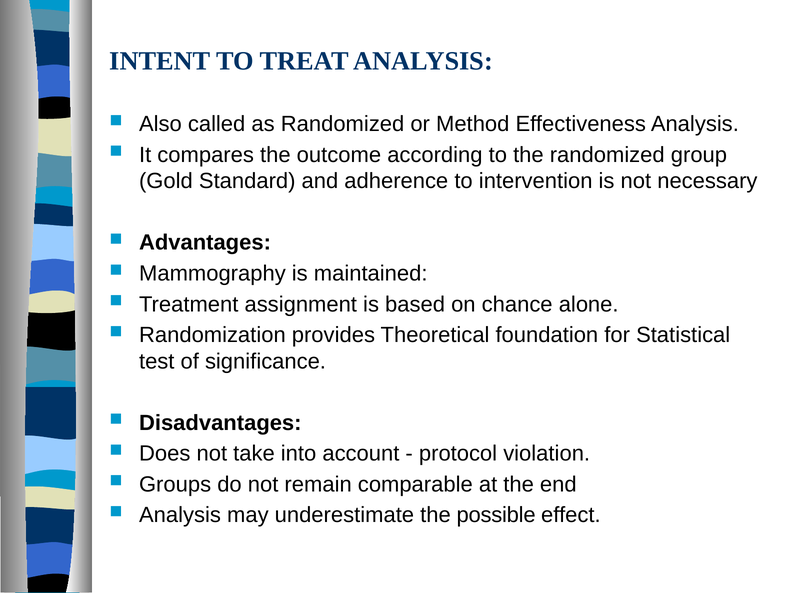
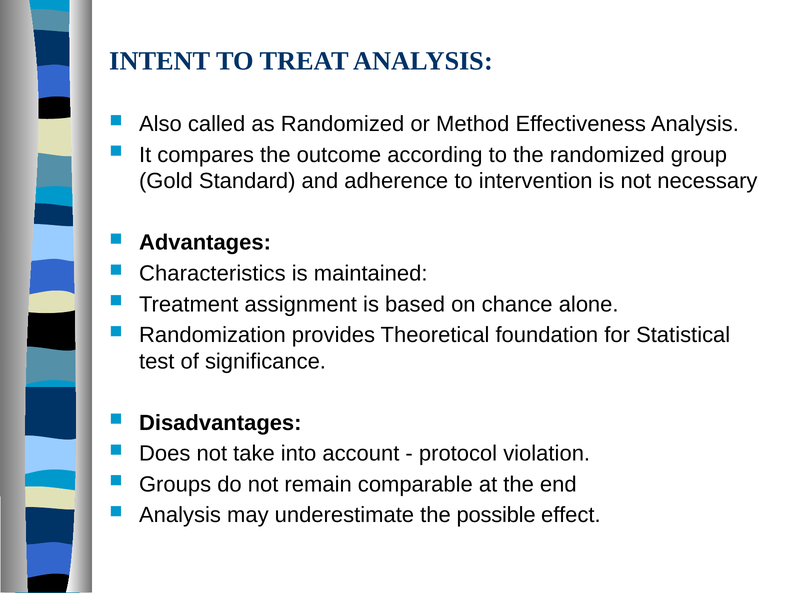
Mammography: Mammography -> Characteristics
